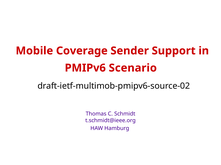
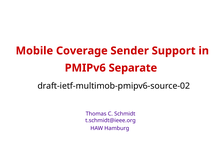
Scenario: Scenario -> Separate
